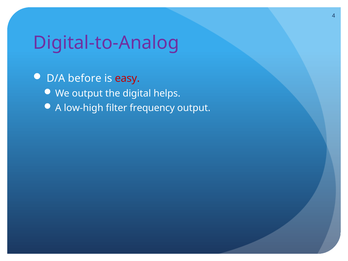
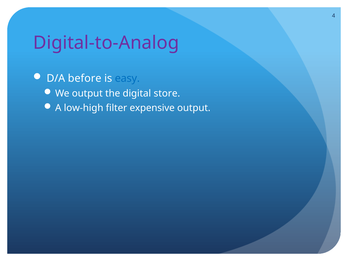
easy colour: red -> blue
helps: helps -> store
frequency: frequency -> expensive
